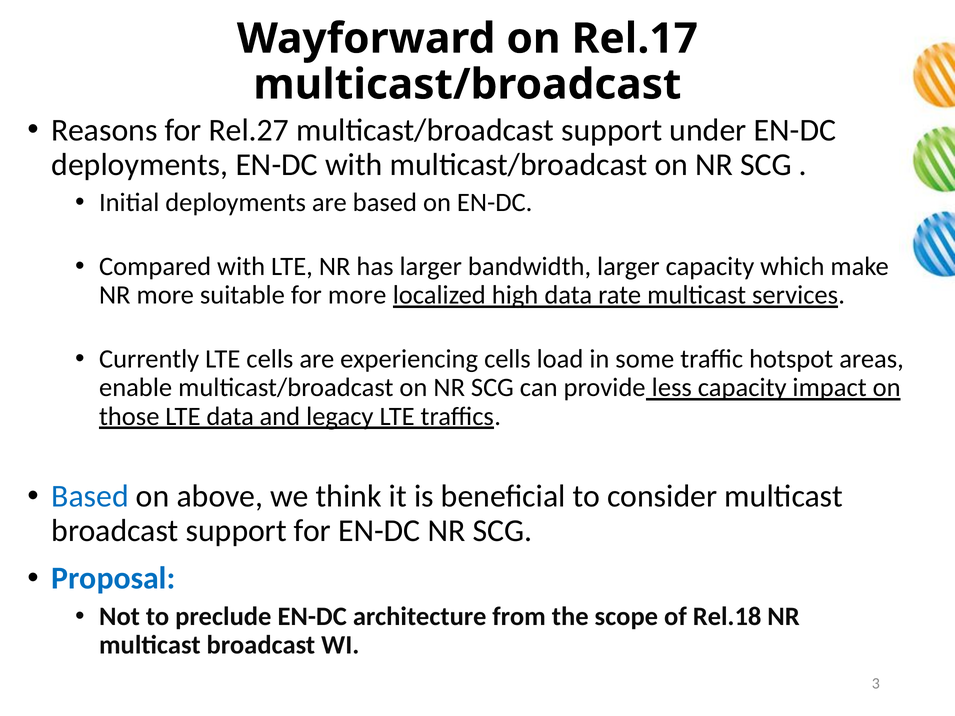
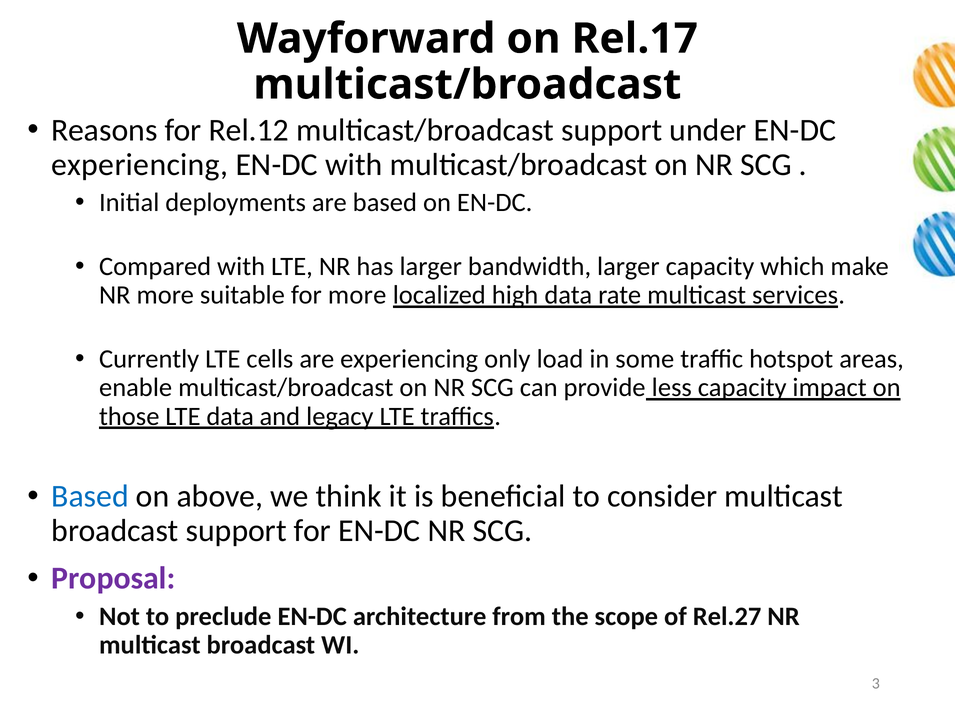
Rel.27: Rel.27 -> Rel.12
deployments at (140, 165): deployments -> experiencing
experiencing cells: cells -> only
Proposal colour: blue -> purple
Rel.18: Rel.18 -> Rel.27
